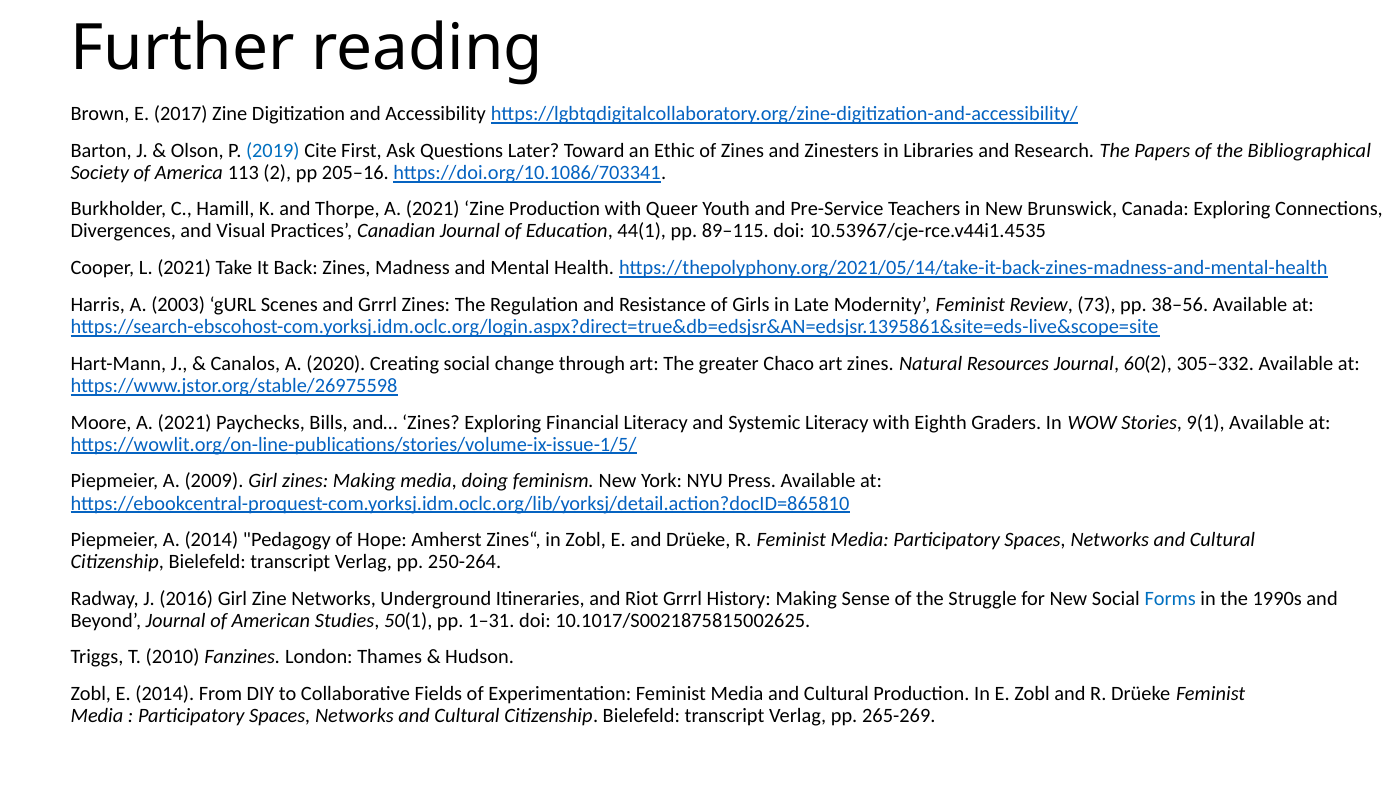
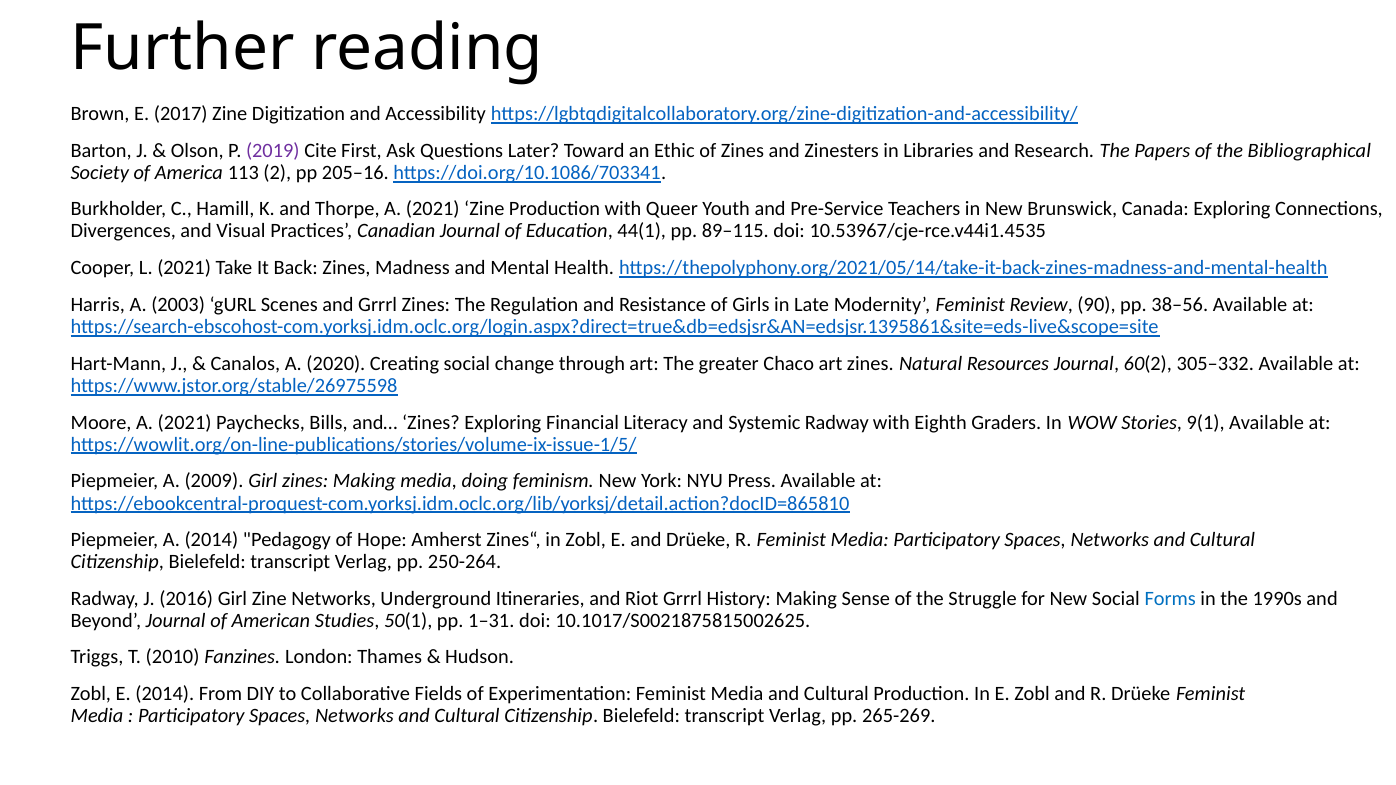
2019 colour: blue -> purple
73: 73 -> 90
Systemic Literacy: Literacy -> Radway
